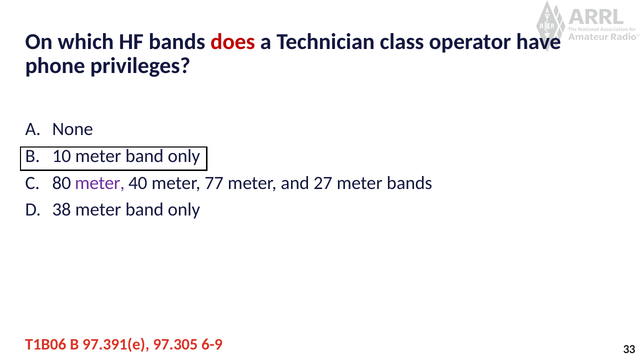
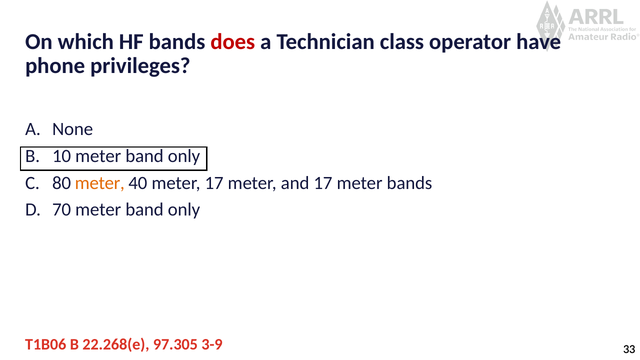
meter at (100, 183) colour: purple -> orange
meter 77: 77 -> 17
and 27: 27 -> 17
38: 38 -> 70
97.391(e: 97.391(e -> 22.268(e
6-9: 6-9 -> 3-9
